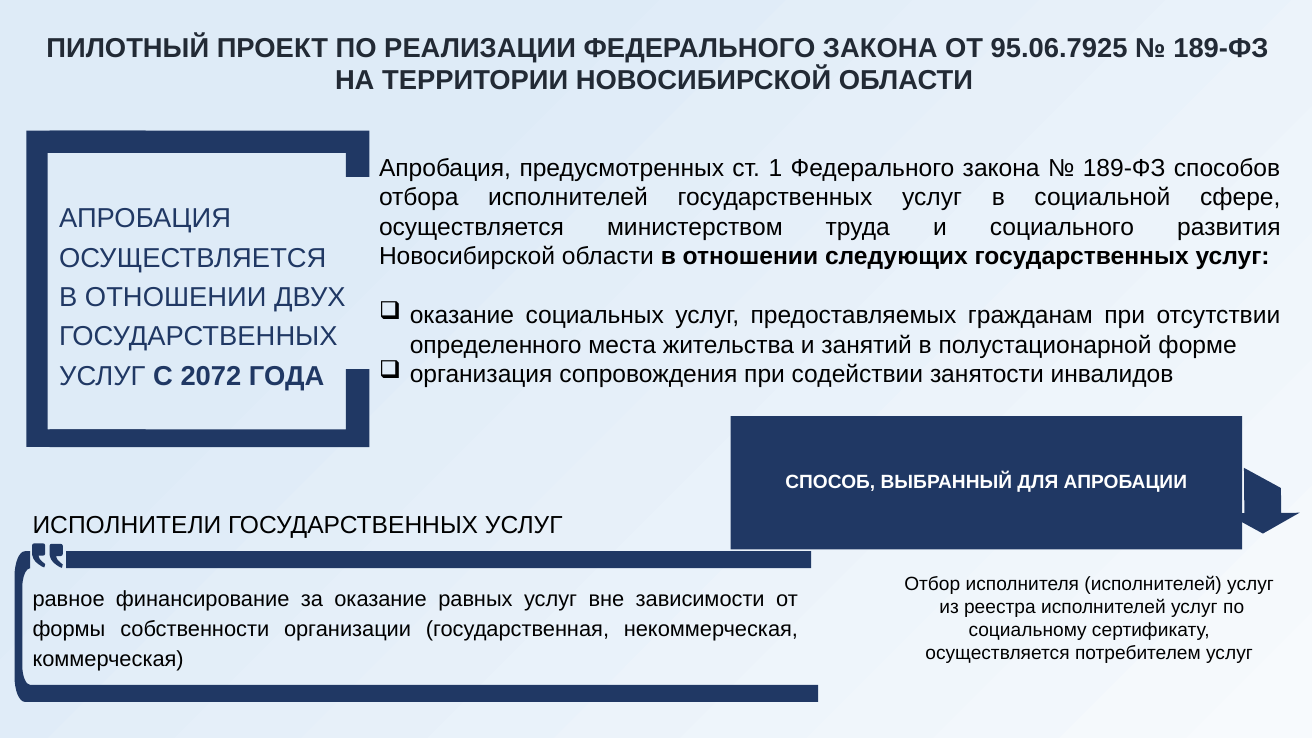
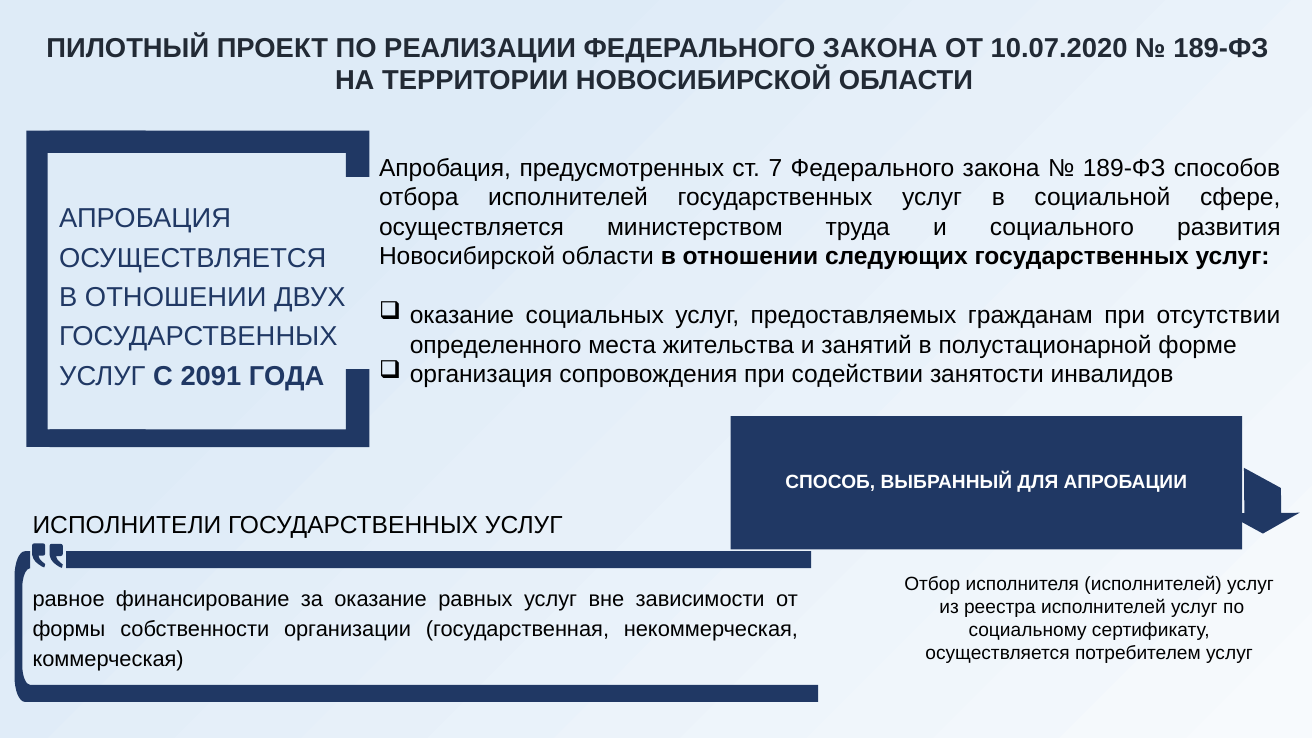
95.06.7925: 95.06.7925 -> 10.07.2020
1: 1 -> 7
2072: 2072 -> 2091
